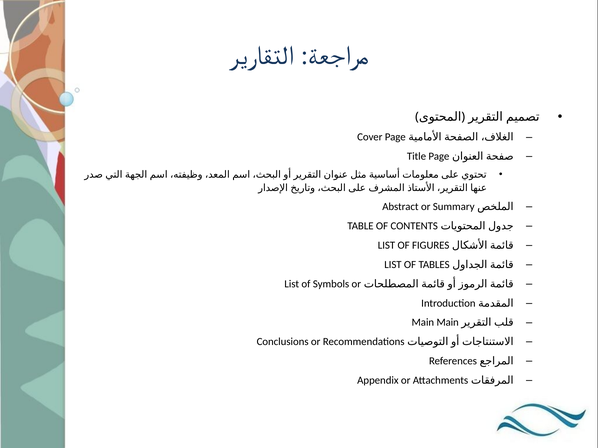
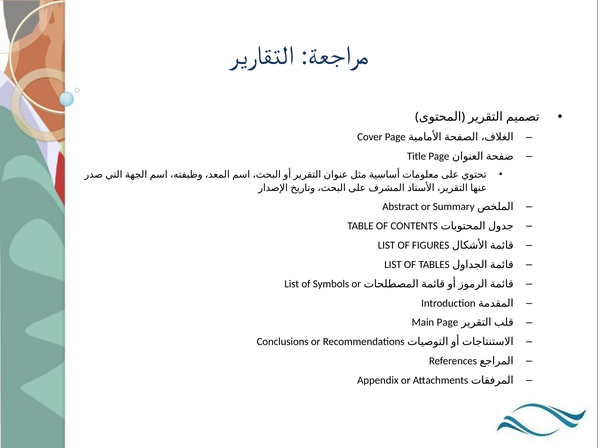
Main Main: Main -> Page
